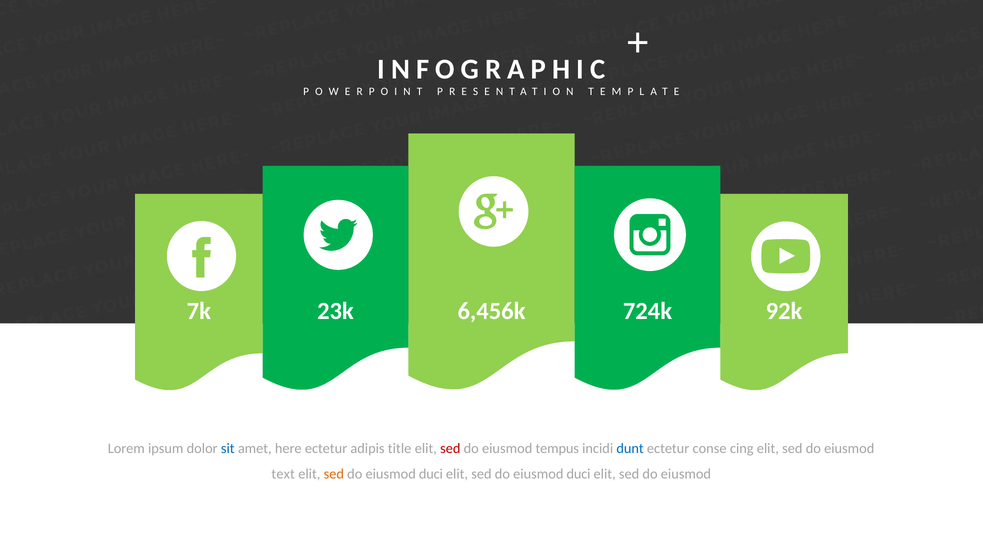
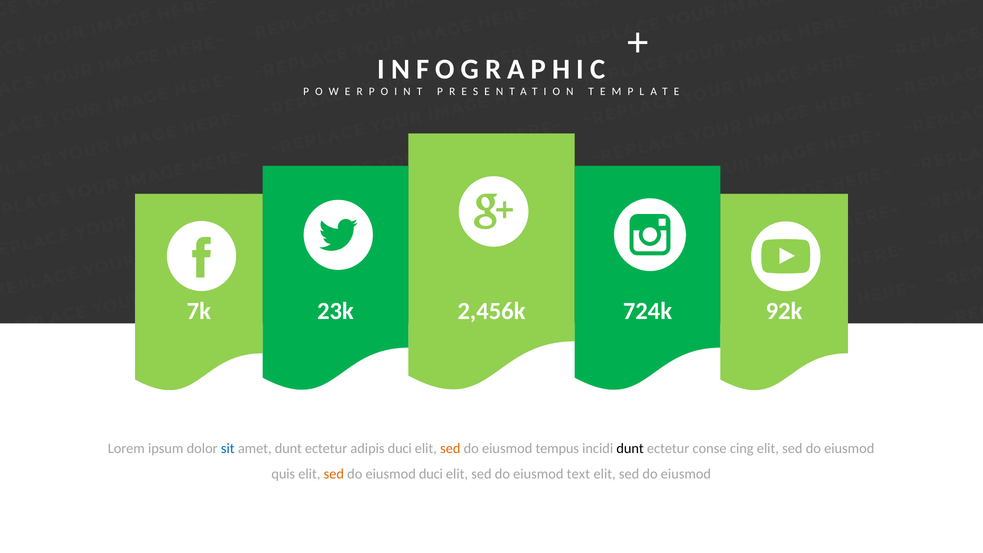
6,456k: 6,456k -> 2,456k
amet here: here -> dunt
adipis title: title -> duci
sed at (450, 448) colour: red -> orange
dunt at (630, 448) colour: blue -> black
text: text -> quis
duci at (579, 474): duci -> text
